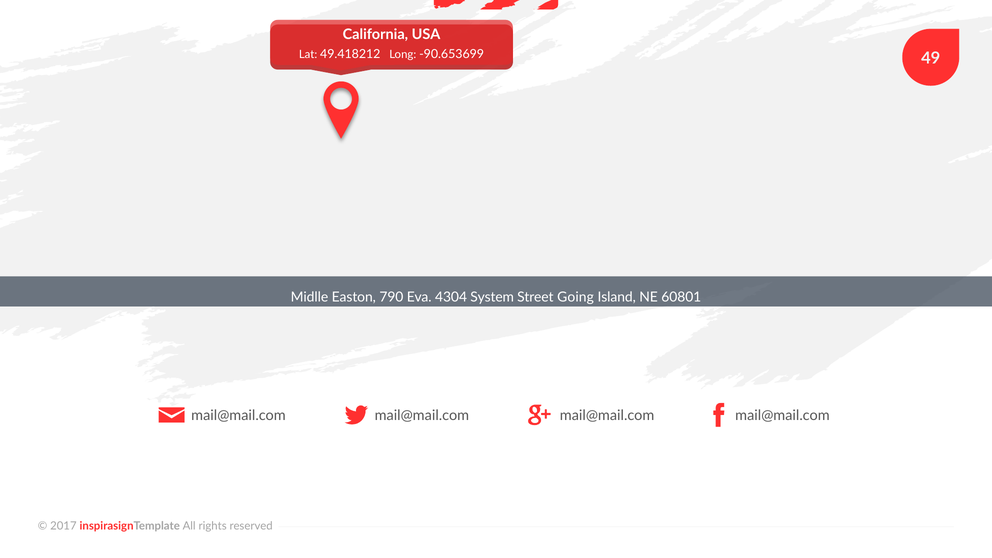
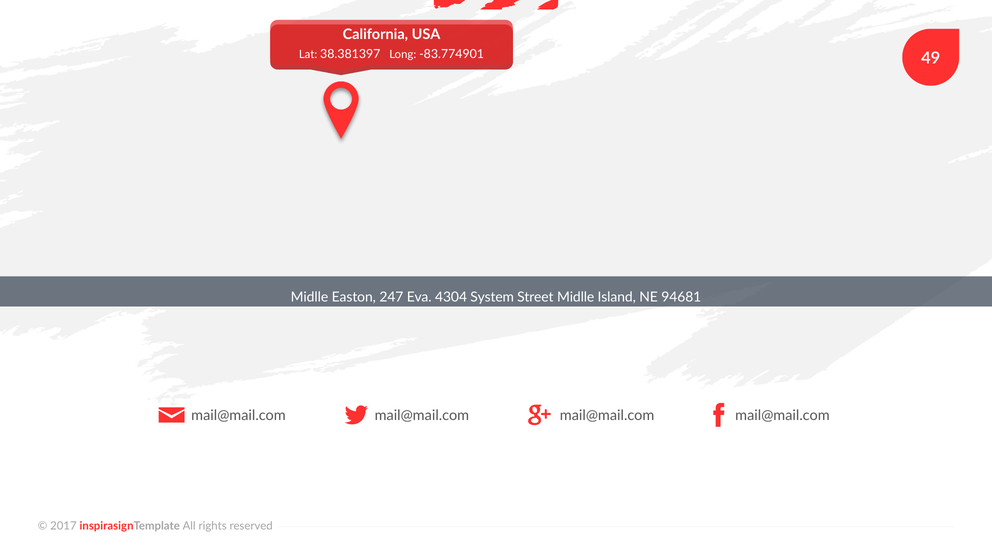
49.418212: 49.418212 -> 38.381397
-90.653699: -90.653699 -> -83.774901
790: 790 -> 247
Street Going: Going -> Midlle
60801: 60801 -> 94681
